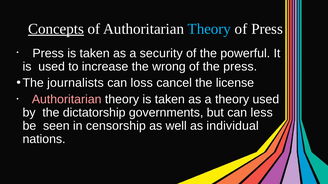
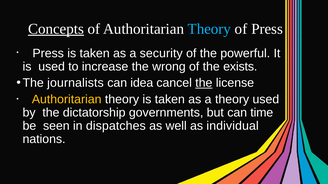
the press: press -> exists
loss: loss -> idea
the at (204, 83) underline: none -> present
Authoritarian at (67, 100) colour: pink -> yellow
less: less -> time
censorship: censorship -> dispatches
